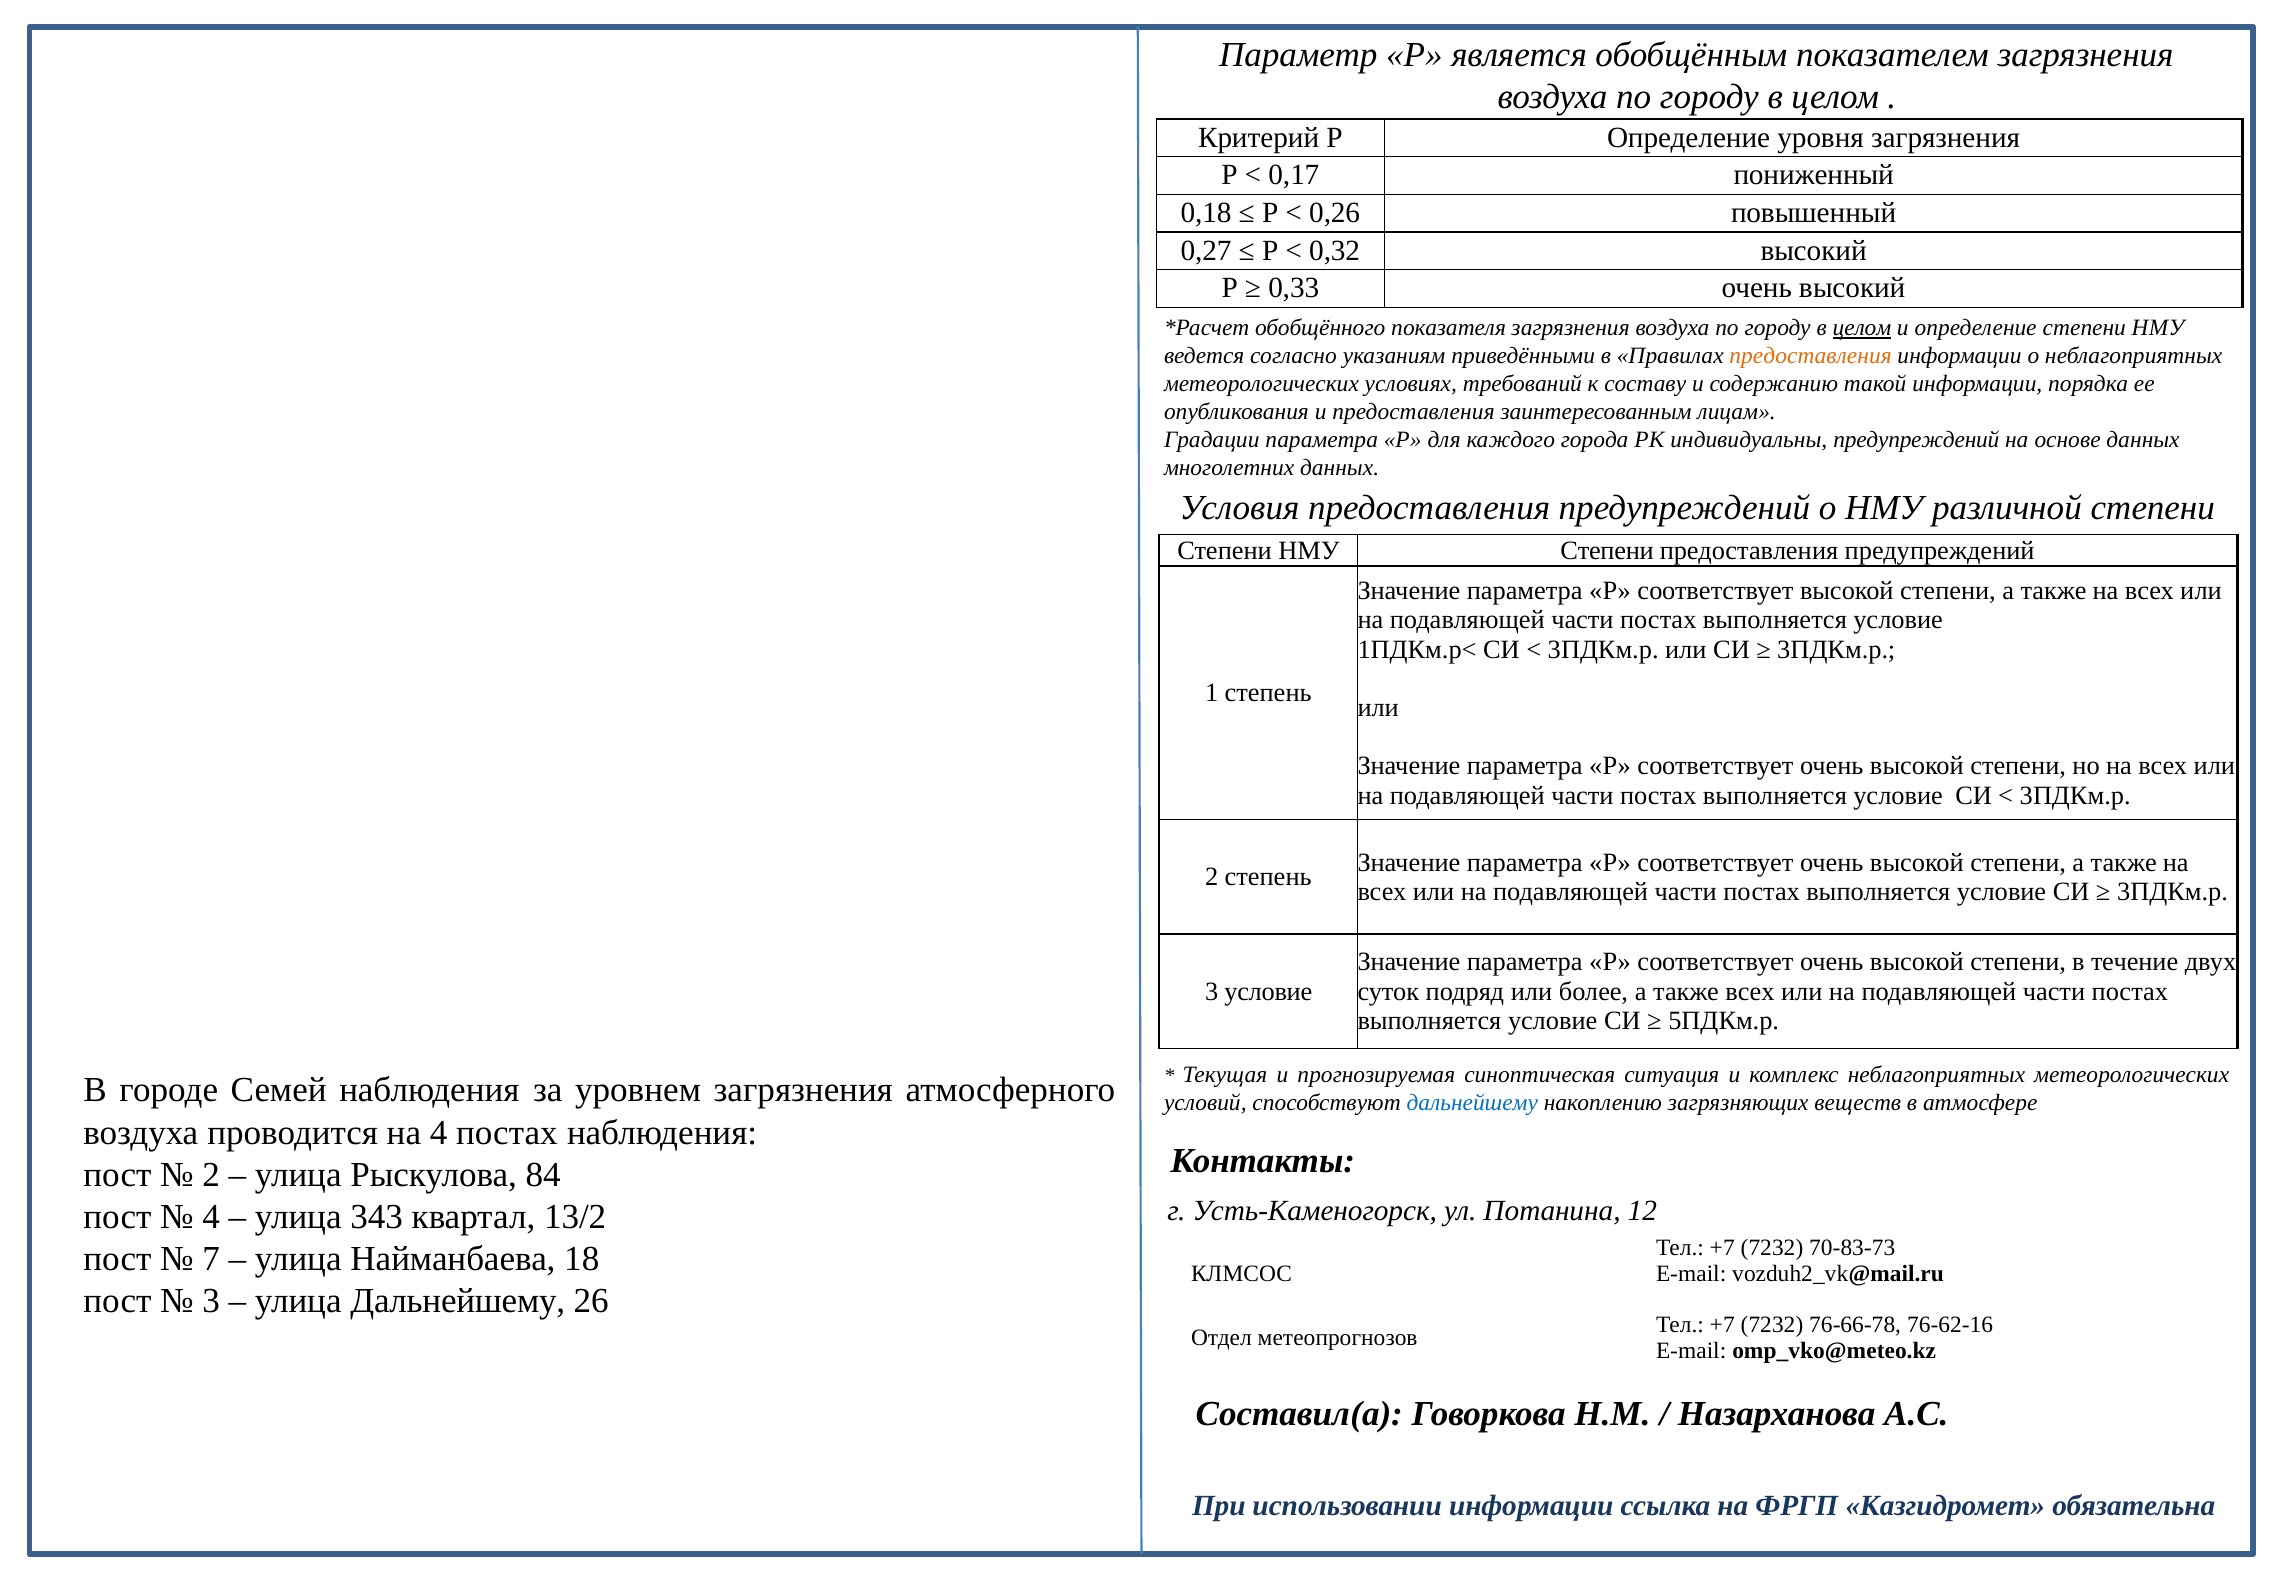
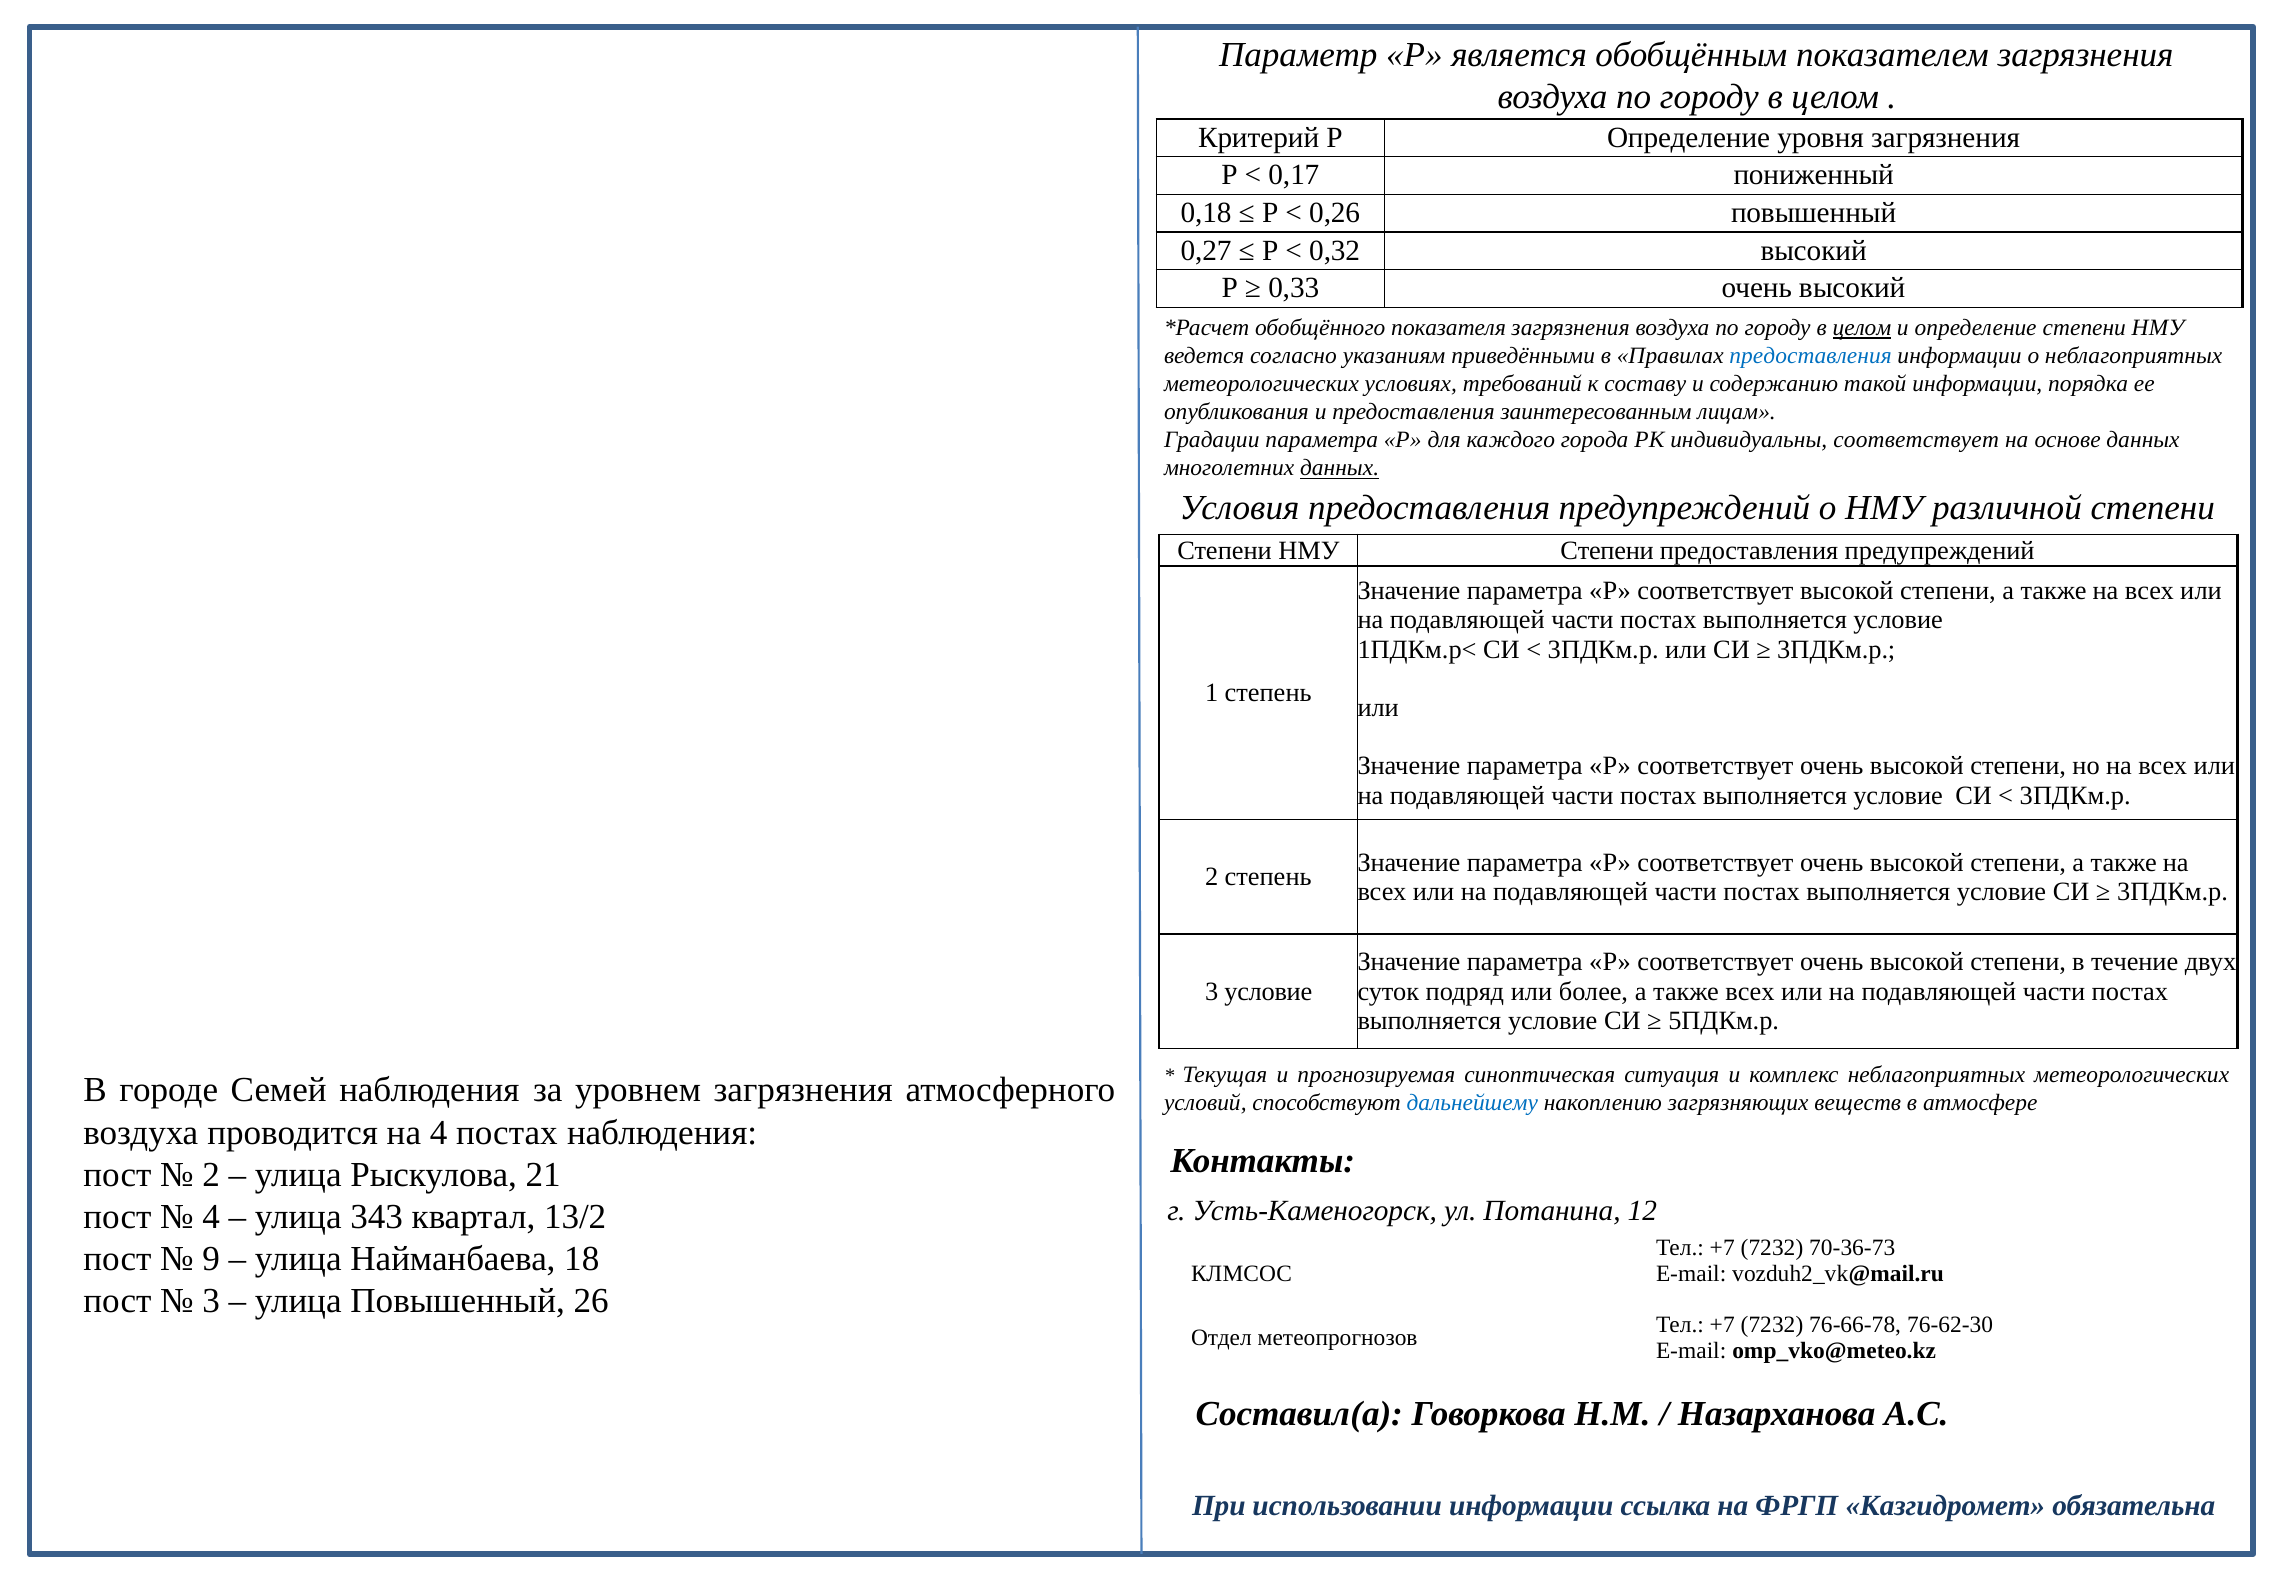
предоставления at (1811, 356) colour: orange -> blue
индивидуальны предупреждений: предупреждений -> соответствует
данных at (1340, 468) underline: none -> present
84: 84 -> 21
70-83-73: 70-83-73 -> 70-36-73
7: 7 -> 9
улица Дальнейшему: Дальнейшему -> Повышенный
76-62-16: 76-62-16 -> 76-62-30
